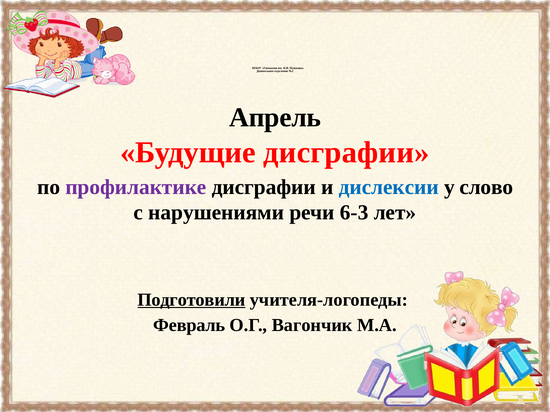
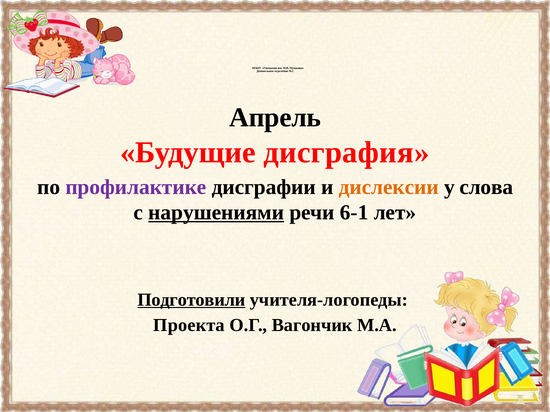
Будущие дисграфии: дисграфии -> дисграфия
дислексии colour: blue -> orange
слово: слово -> слова
нарушениями underline: none -> present
6-3: 6-3 -> 6-1
Февраль: Февраль -> Проекта
